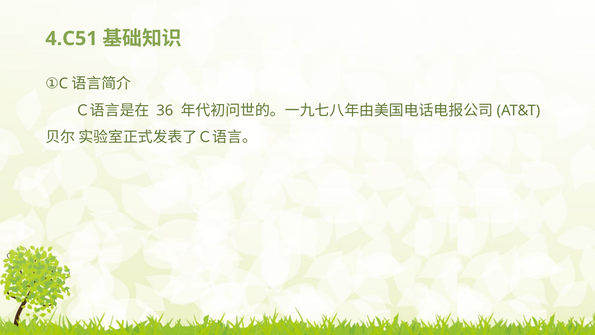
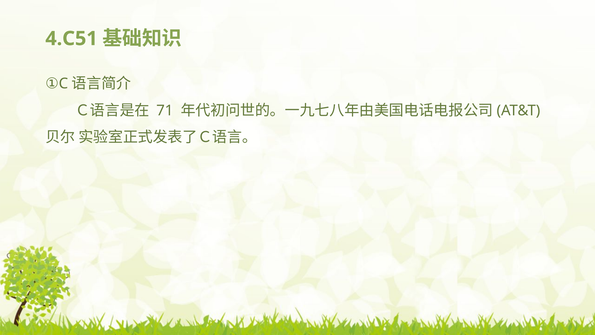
36: 36 -> 71
